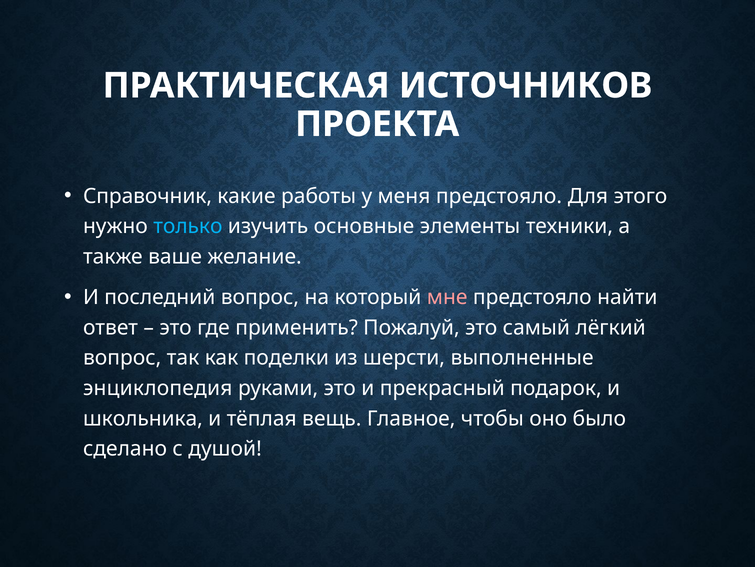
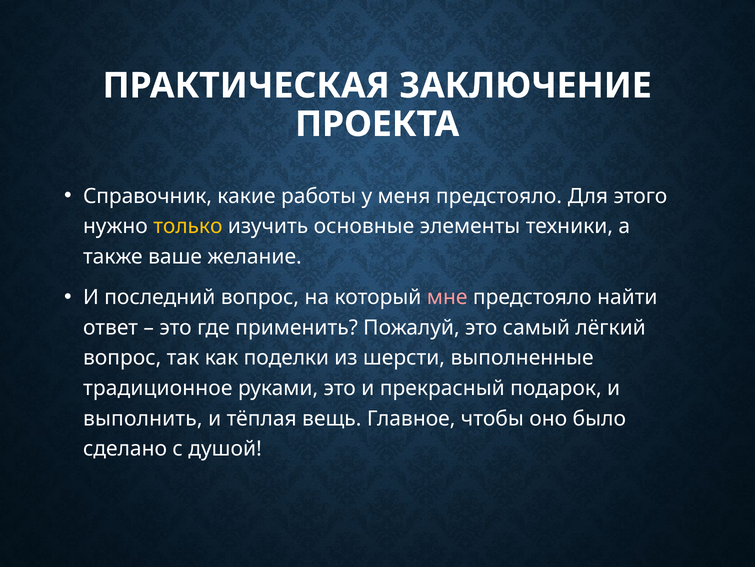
ИСТОЧНИКОВ: ИСТОЧНИКОВ -> ЗАКЛЮЧЕНИЕ
только colour: light blue -> yellow
энциклопедия: энциклопедия -> традиционное
школьника: школьника -> выполнить
